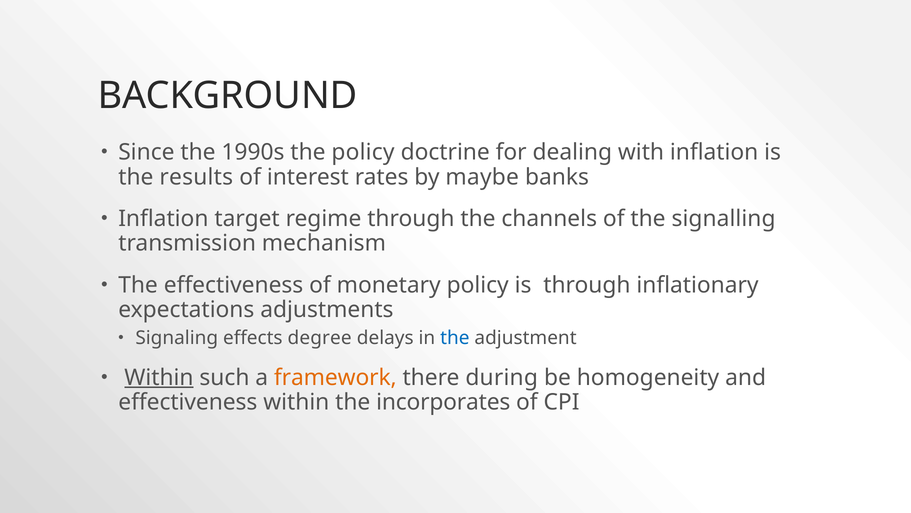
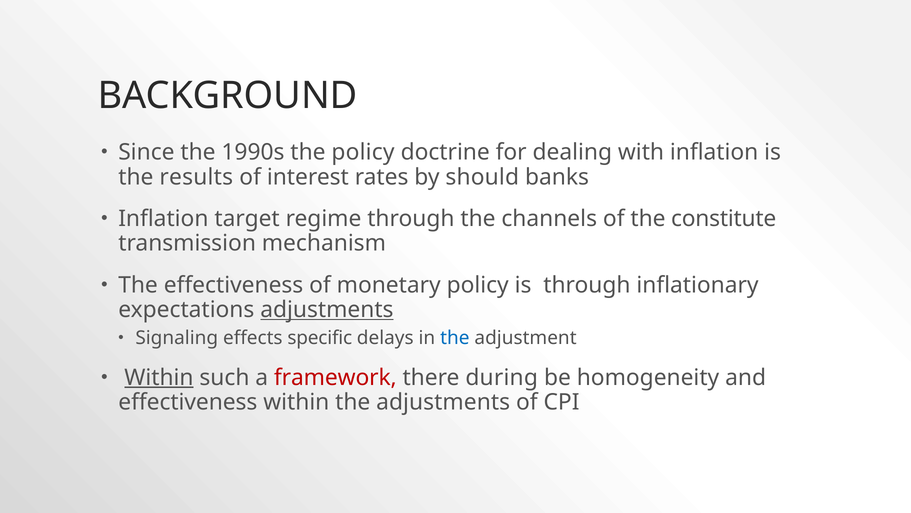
maybe: maybe -> should
signalling: signalling -> constitute
adjustments at (327, 309) underline: none -> present
degree: degree -> specific
framework colour: orange -> red
the incorporates: incorporates -> adjustments
